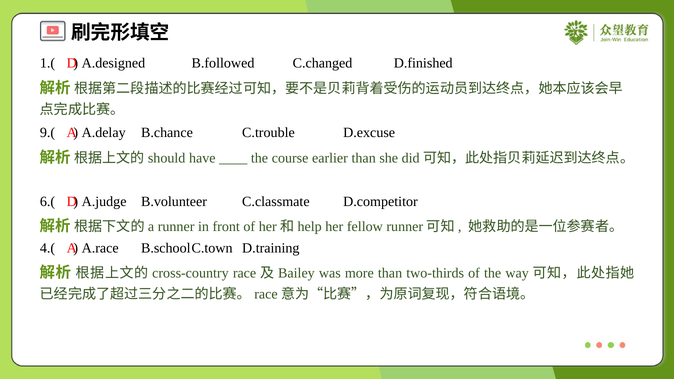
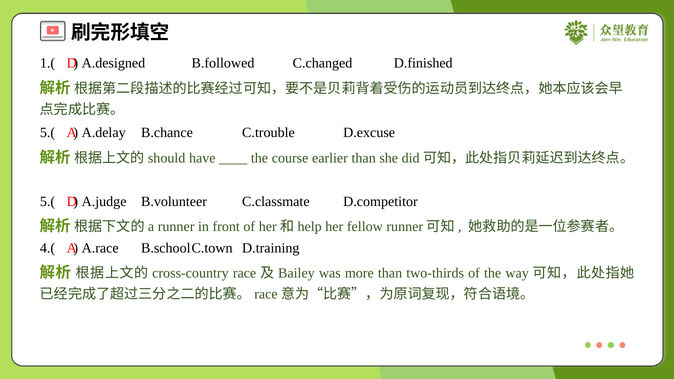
9.( at (48, 133): 9.( -> 5.(
6.( at (48, 201): 6.( -> 5.(
